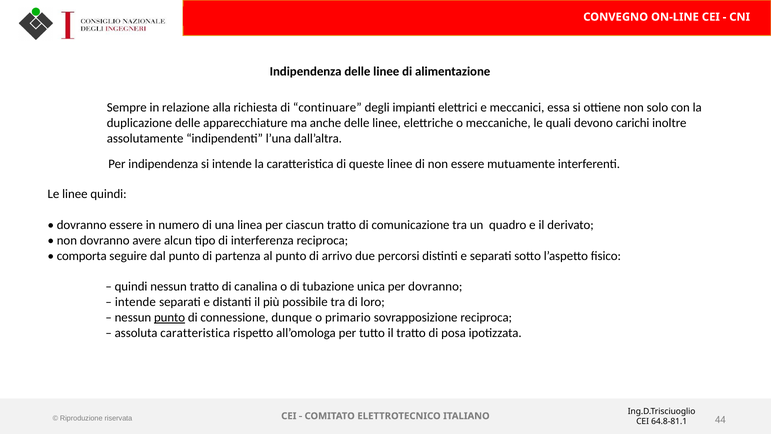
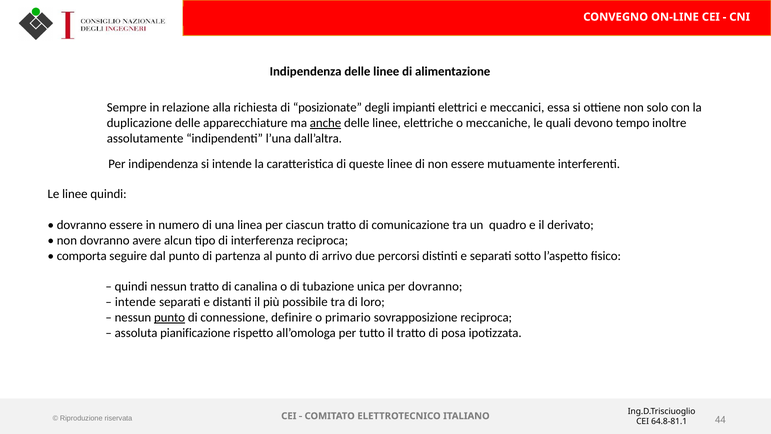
continuare: continuare -> posizionate
anche underline: none -> present
carichi: carichi -> tempo
dunque: dunque -> definire
assoluta caratteristica: caratteristica -> pianificazione
